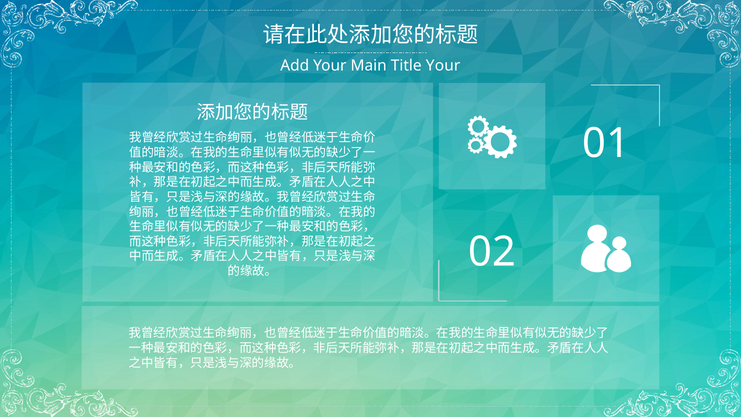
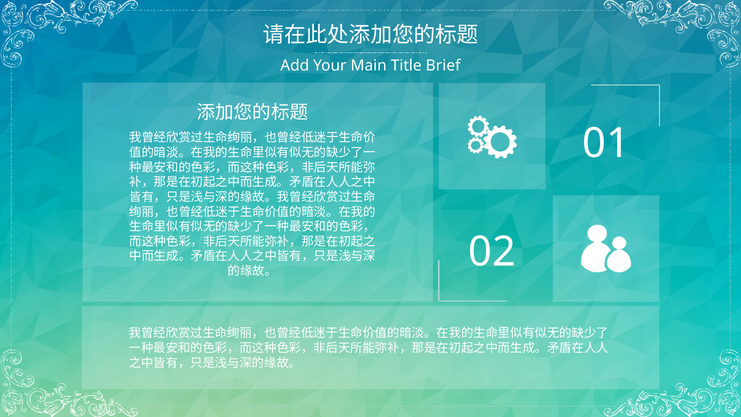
Title Your: Your -> Brief
